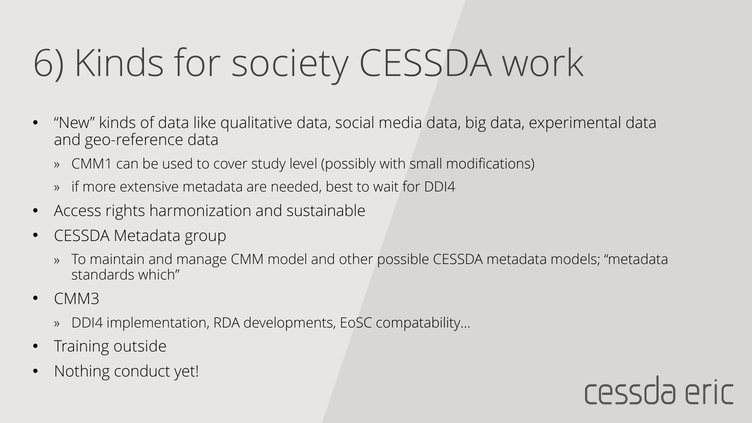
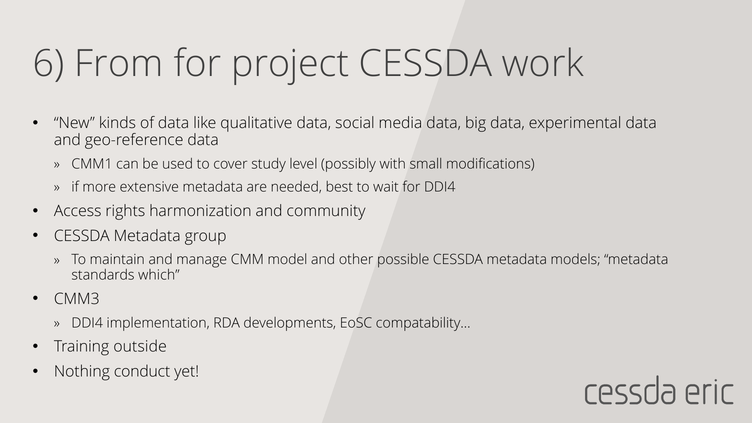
6 Kinds: Kinds -> From
society: society -> project
sustainable: sustainable -> community
